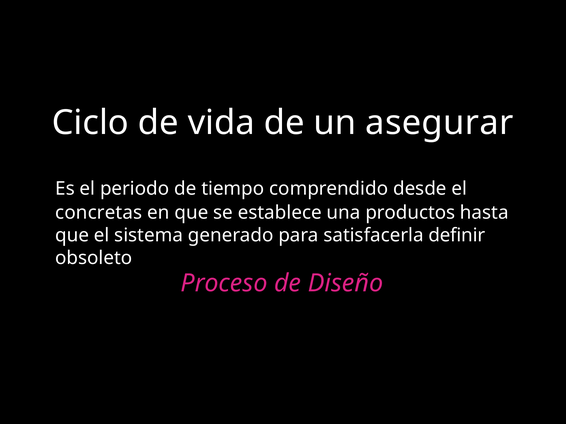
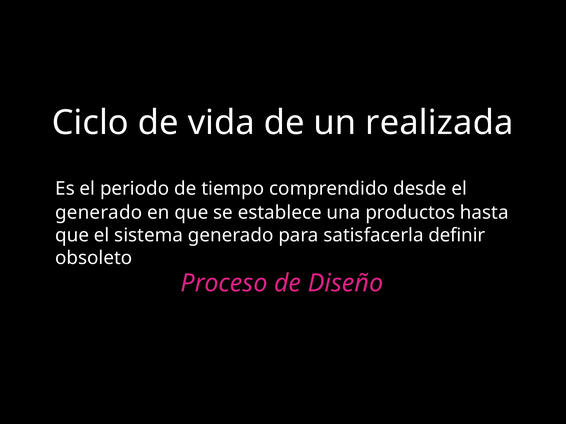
asegurar: asegurar -> realizada
concretas at (99, 213): concretas -> generado
